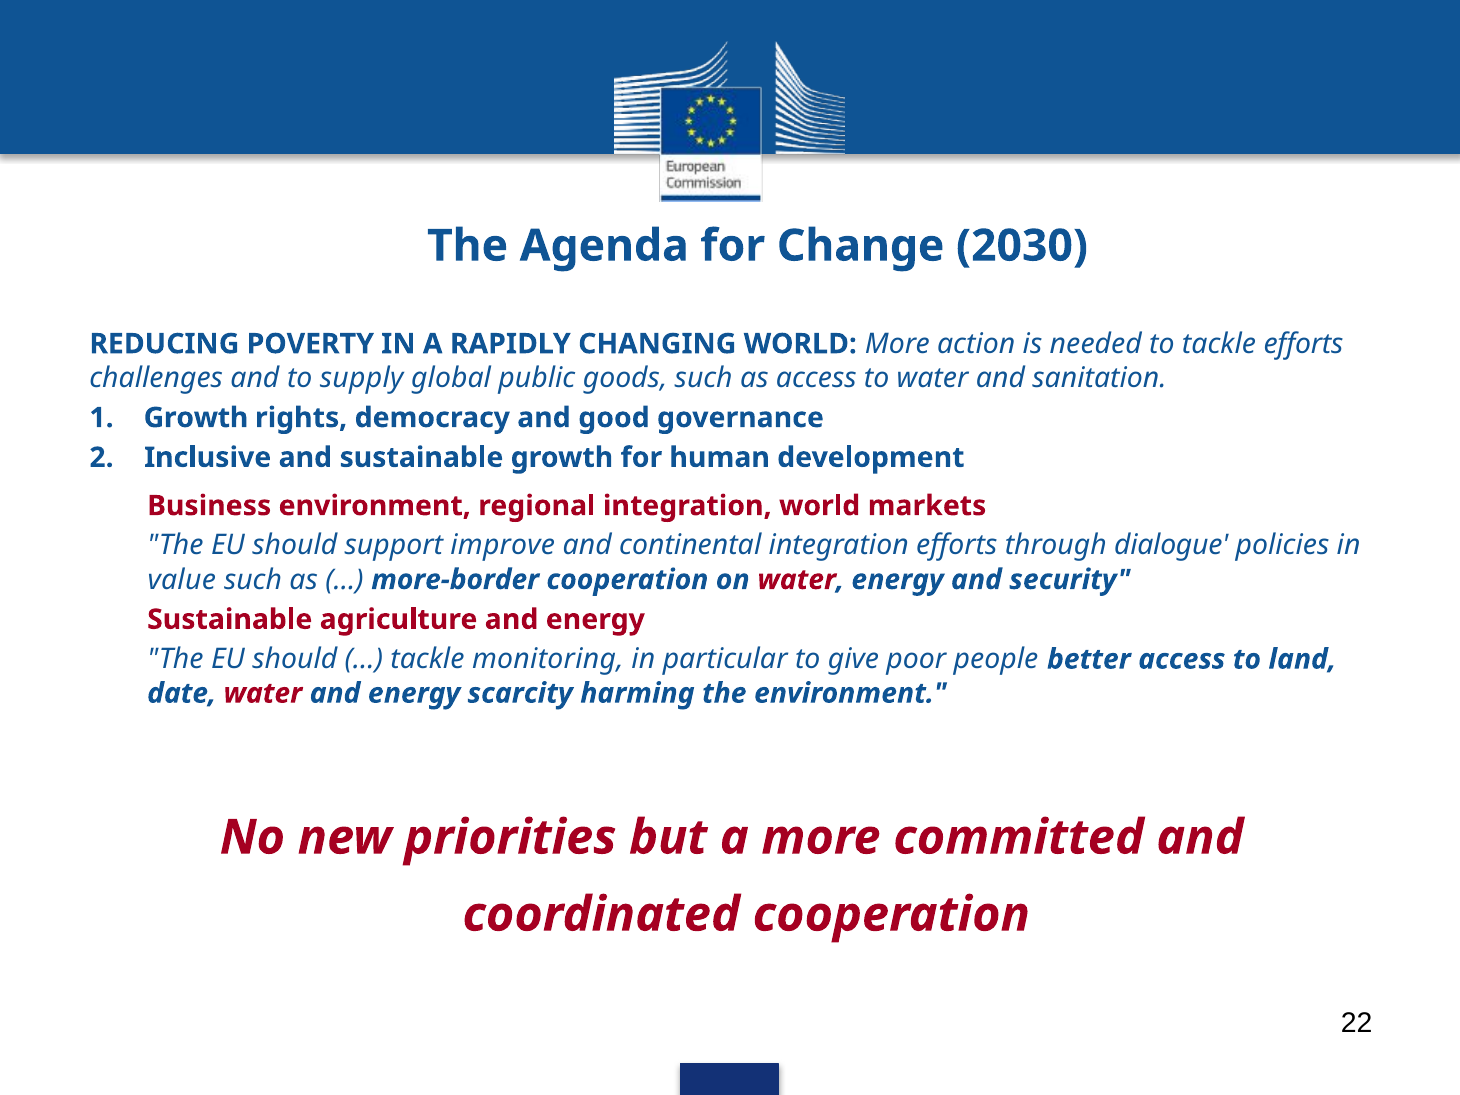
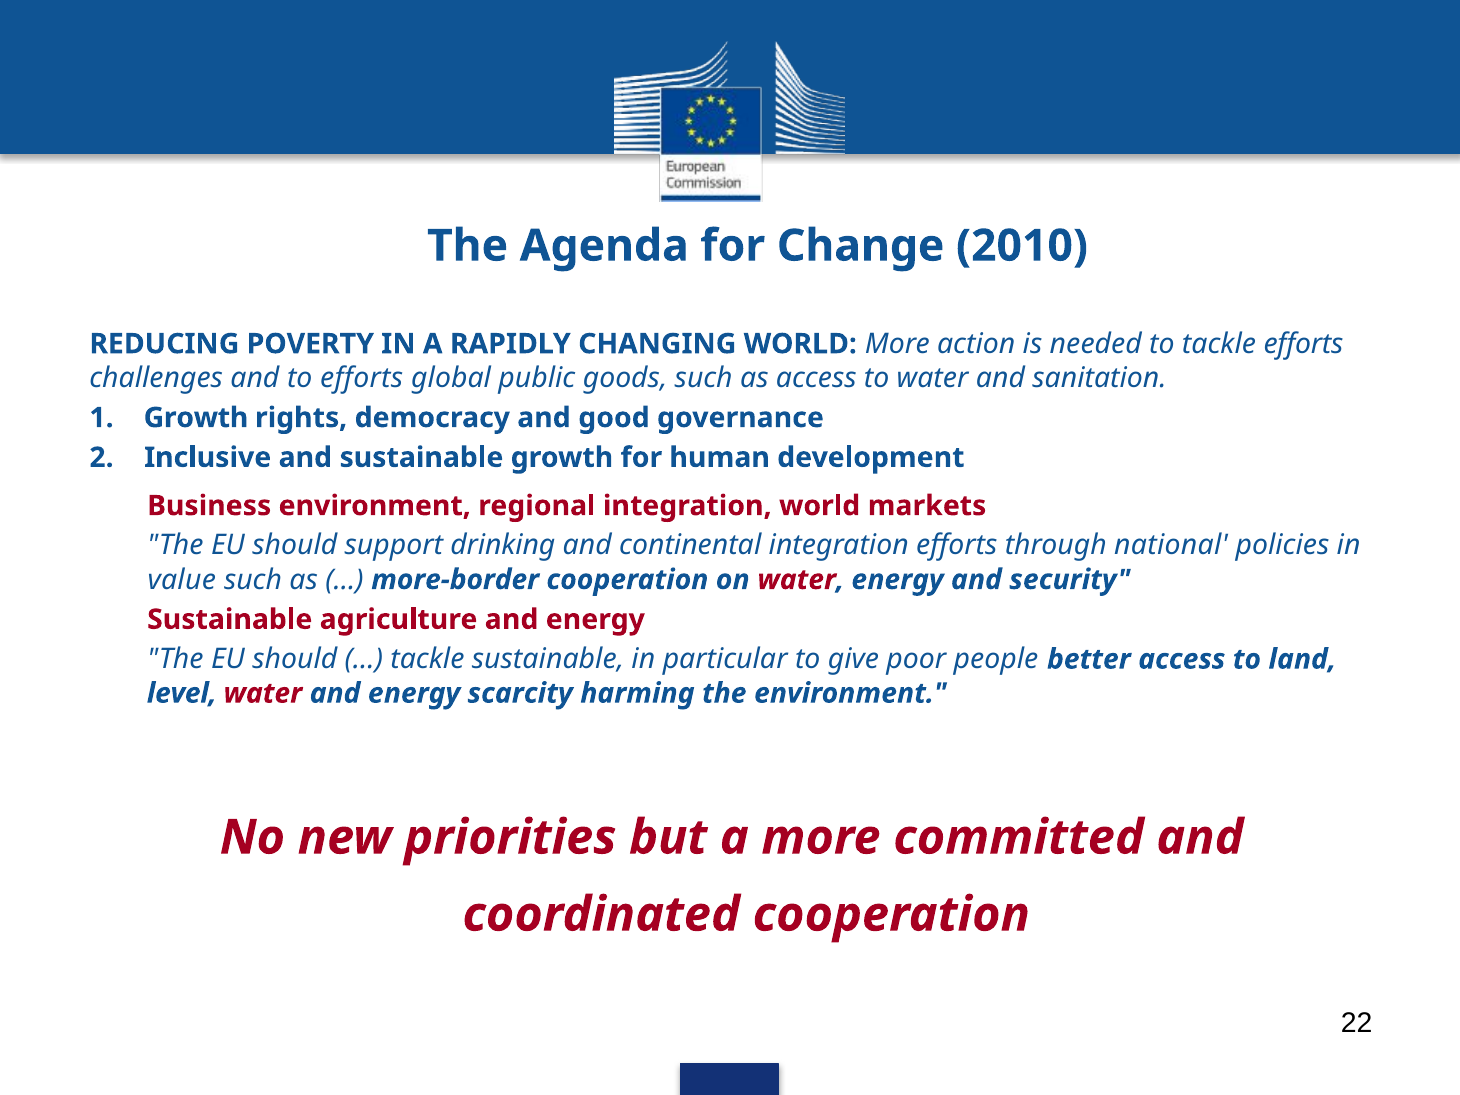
2030: 2030 -> 2010
to supply: supply -> efforts
improve: improve -> drinking
dialogue: dialogue -> national
tackle monitoring: monitoring -> sustainable
date: date -> level
